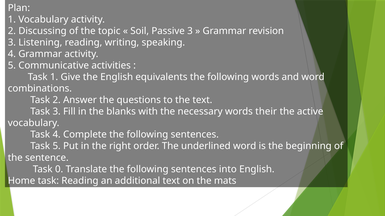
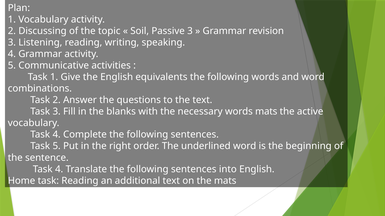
words their: their -> mats
0 at (59, 170): 0 -> 4
